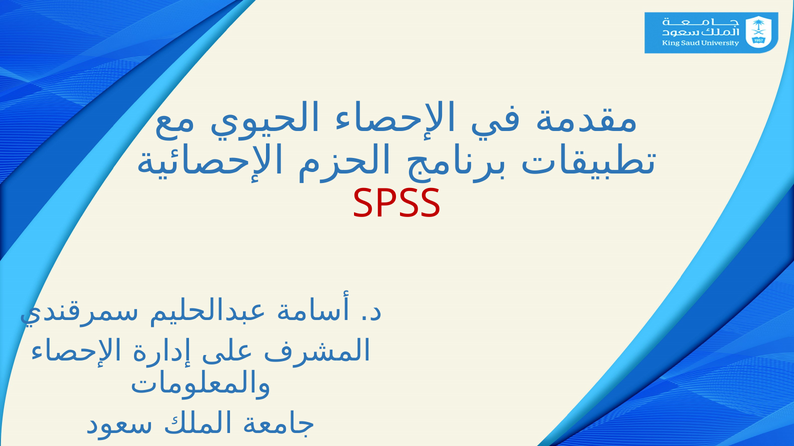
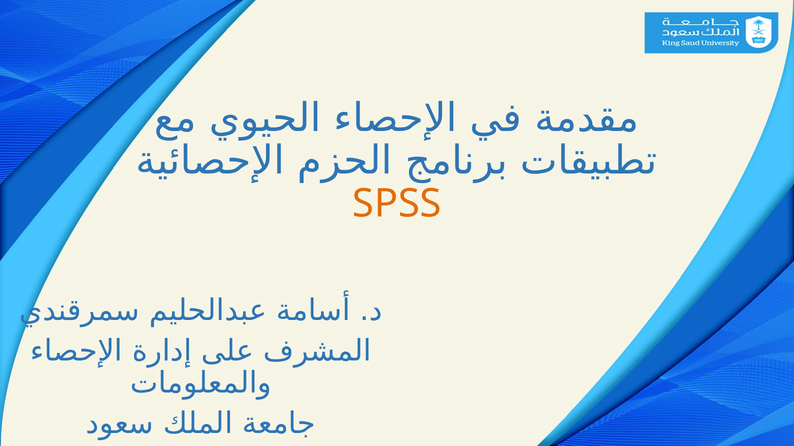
SPSS colour: red -> orange
